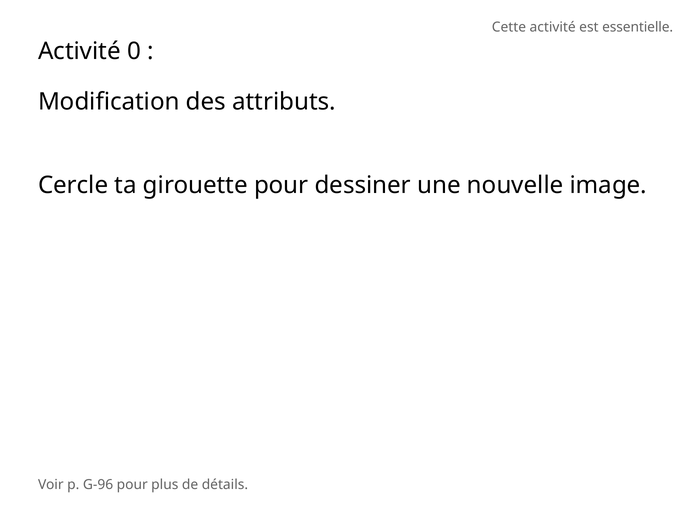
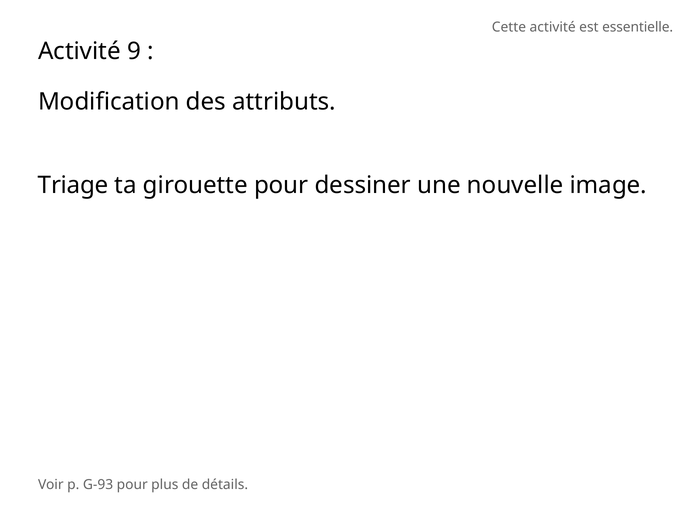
0: 0 -> 9
Cercle: Cercle -> Triage
G-96: G-96 -> G-93
